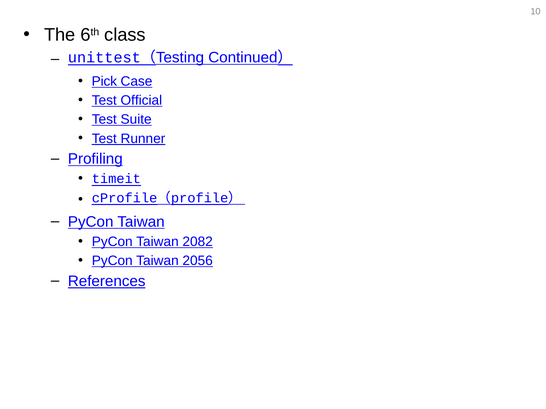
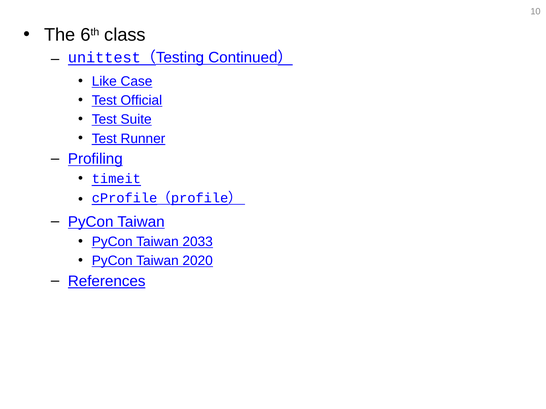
Pick: Pick -> Like
2082: 2082 -> 2033
2056: 2056 -> 2020
